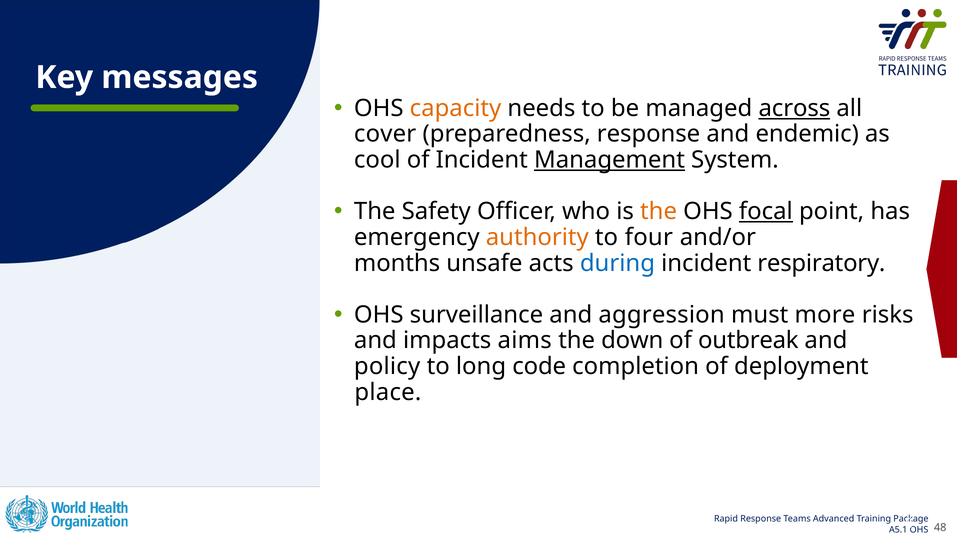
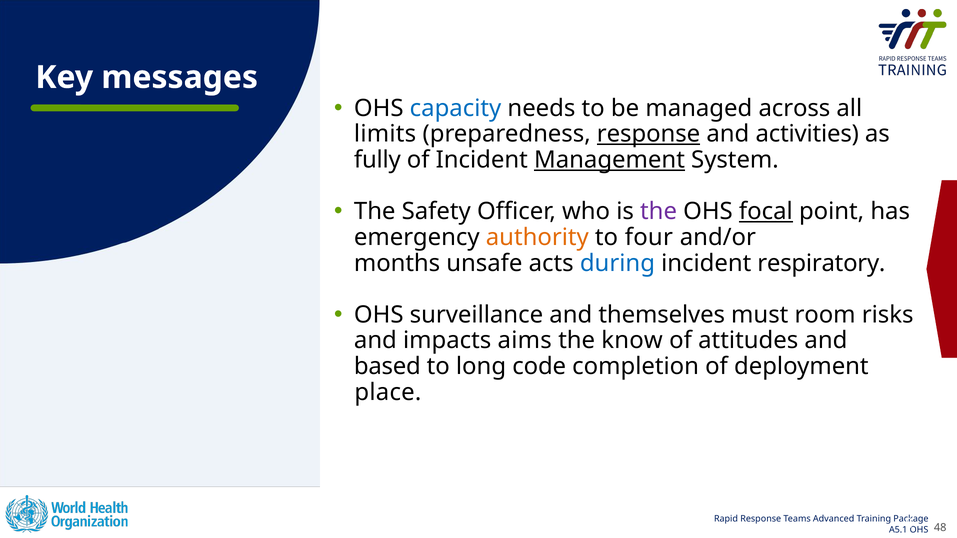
capacity colour: orange -> blue
across underline: present -> none
cover: cover -> limits
response at (649, 134) underline: none -> present
endemic: endemic -> activities
cool: cool -> fully
the at (659, 212) colour: orange -> purple
aggression: aggression -> themselves
more: more -> room
down: down -> know
outbreak: outbreak -> attitudes
policy: policy -> based
